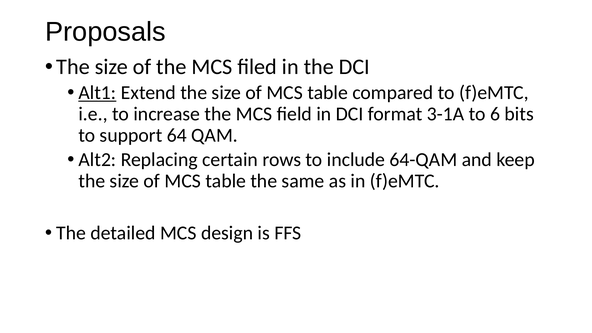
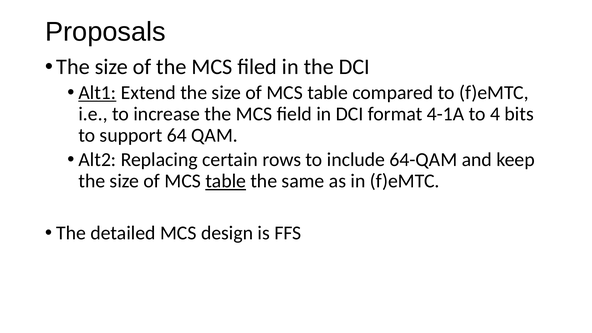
3-1A: 3-1A -> 4-1A
6: 6 -> 4
table at (226, 181) underline: none -> present
